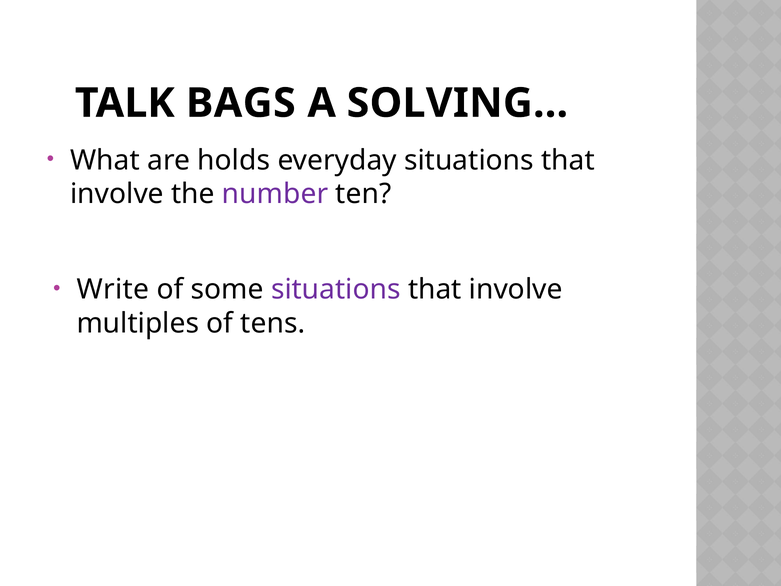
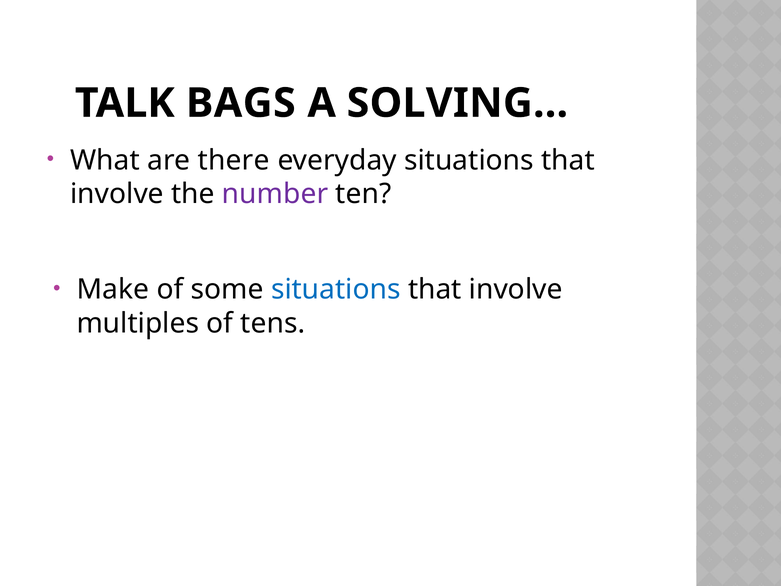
holds: holds -> there
Write: Write -> Make
situations at (336, 290) colour: purple -> blue
